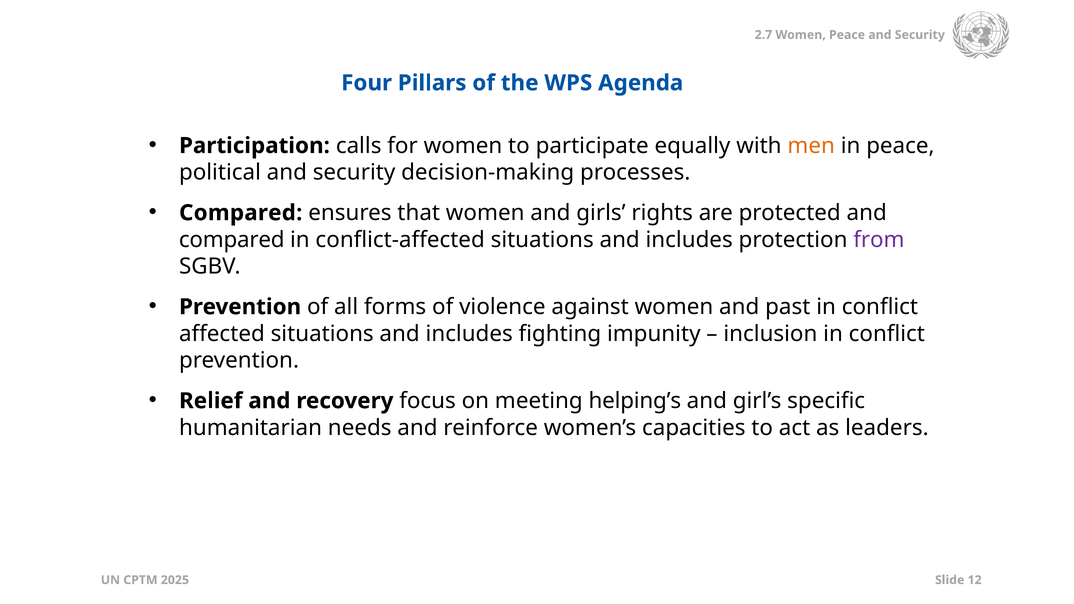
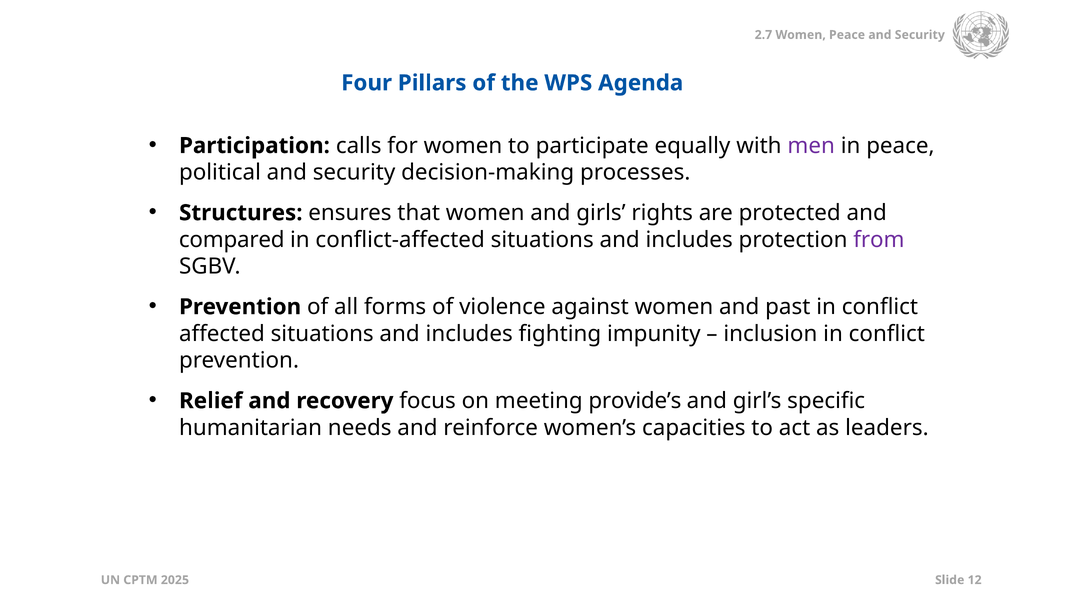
men colour: orange -> purple
Compared at (241, 213): Compared -> Structures
helping’s: helping’s -> provide’s
